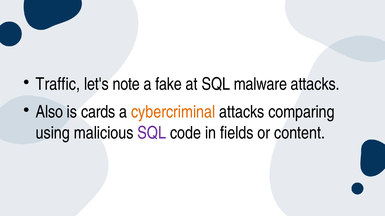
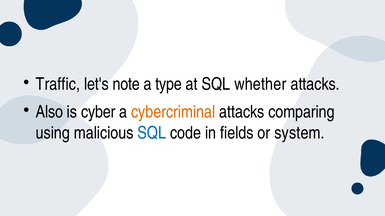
fake: fake -> type
malware: malware -> whether
cards: cards -> cyber
SQL at (152, 133) colour: purple -> blue
content: content -> system
